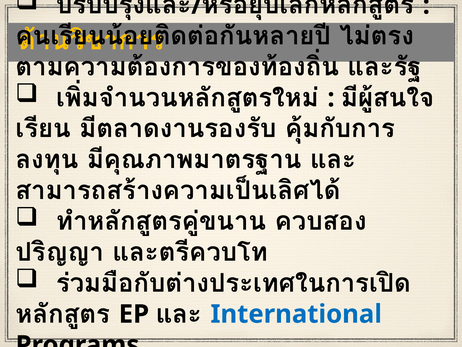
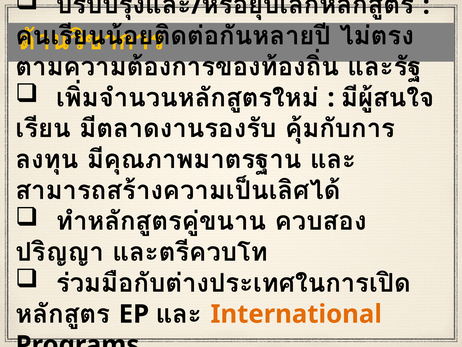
International colour: blue -> orange
